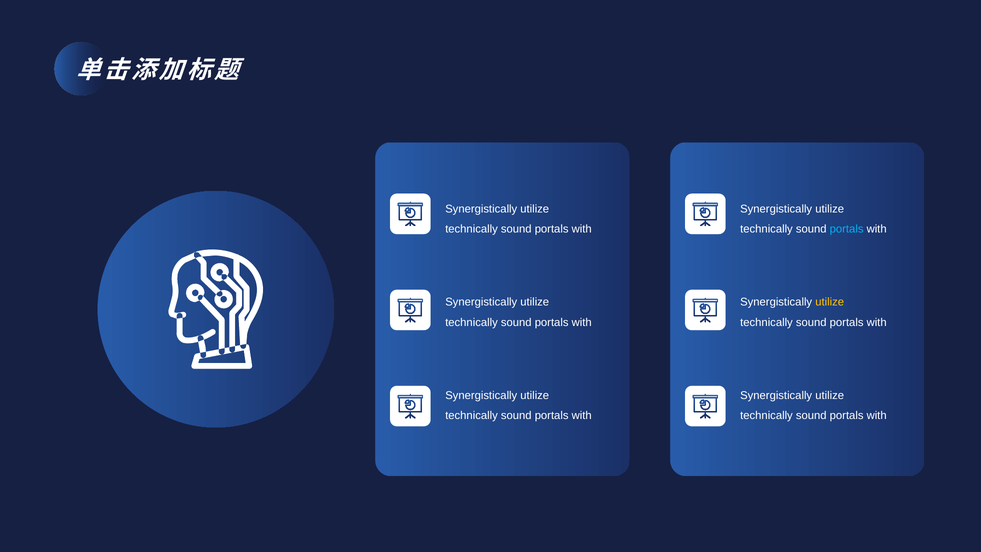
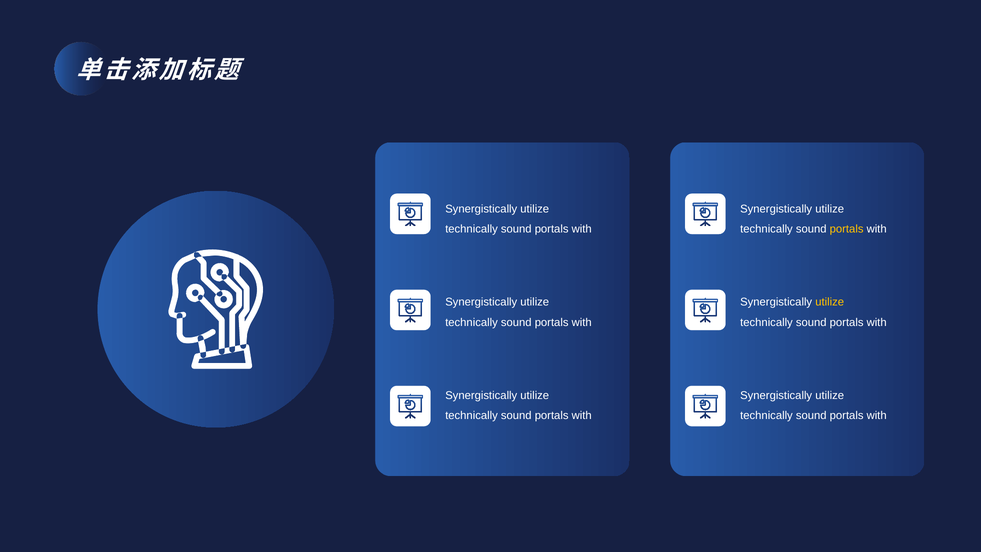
portals at (847, 229) colour: light blue -> yellow
